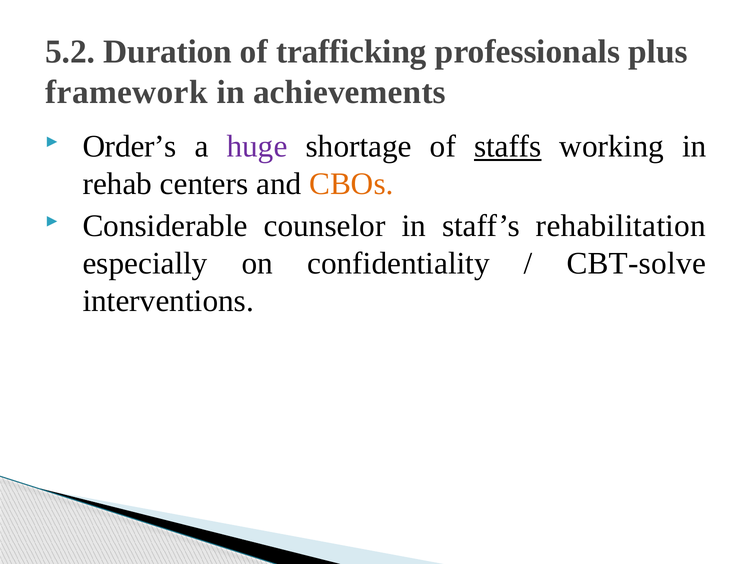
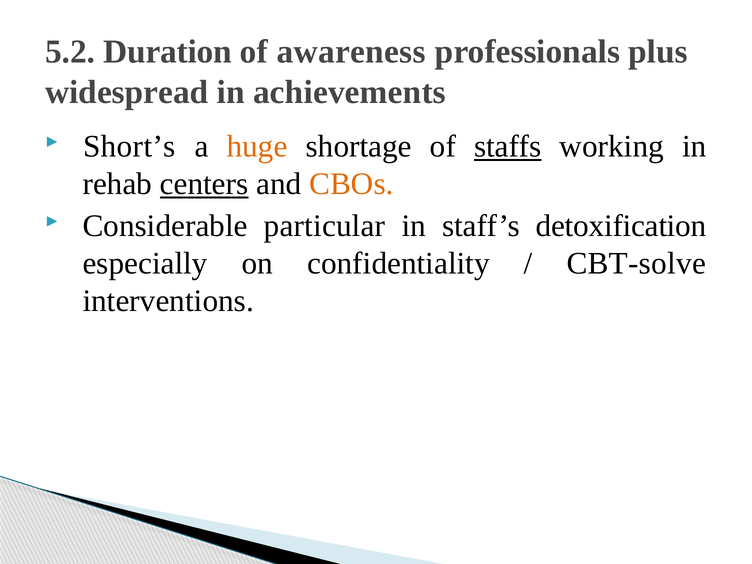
trafficking: trafficking -> awareness
framework: framework -> widespread
Order’s: Order’s -> Short’s
huge colour: purple -> orange
centers underline: none -> present
counselor: counselor -> particular
rehabilitation: rehabilitation -> detoxification
